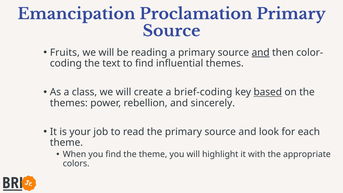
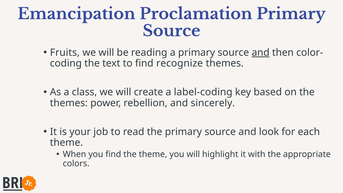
influential: influential -> recognize
brief-coding: brief-coding -> label-coding
based underline: present -> none
